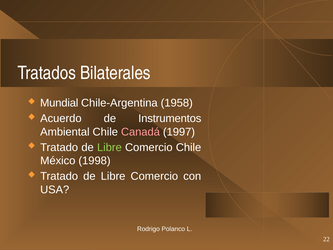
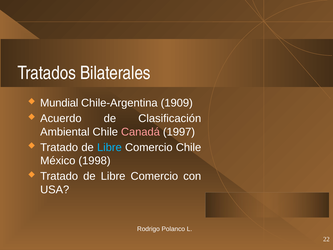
1958: 1958 -> 1909
Instrumentos: Instrumentos -> Clasificación
Libre at (109, 147) colour: light green -> light blue
